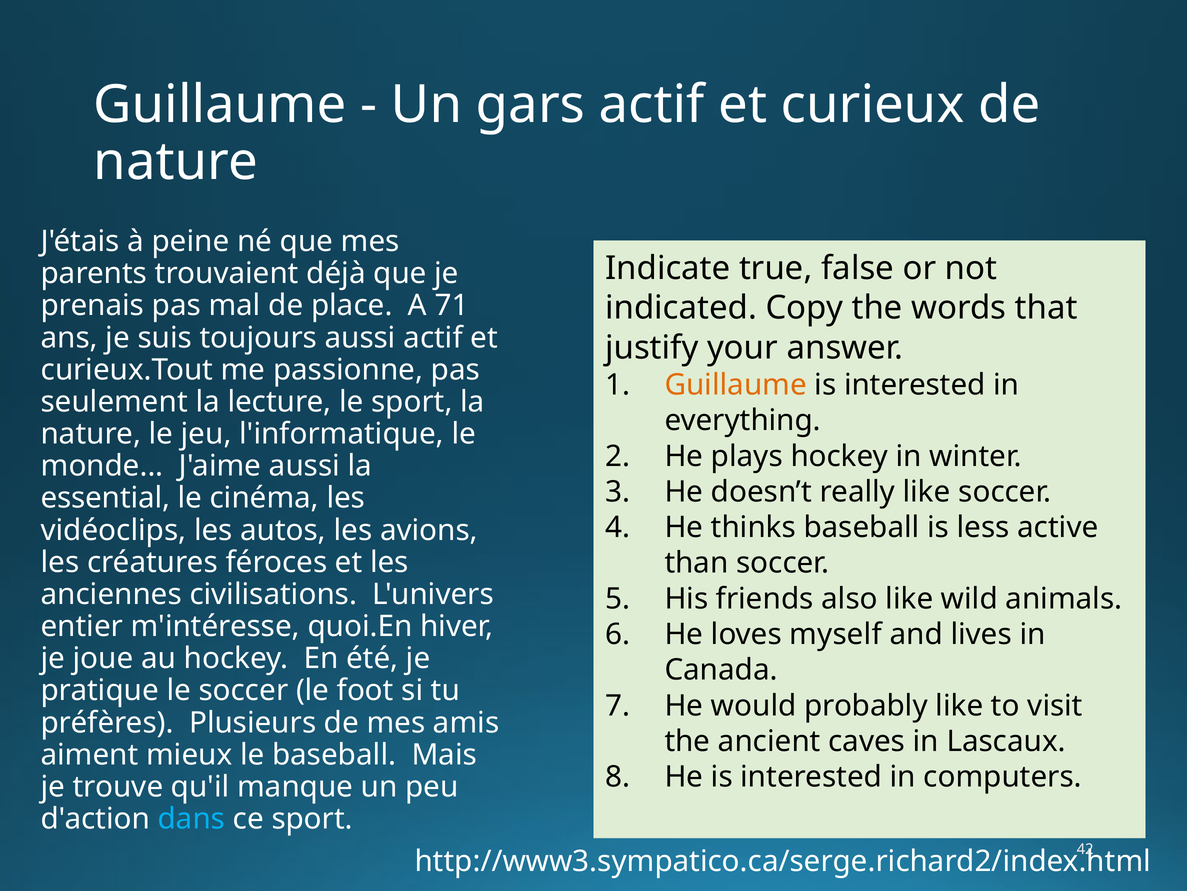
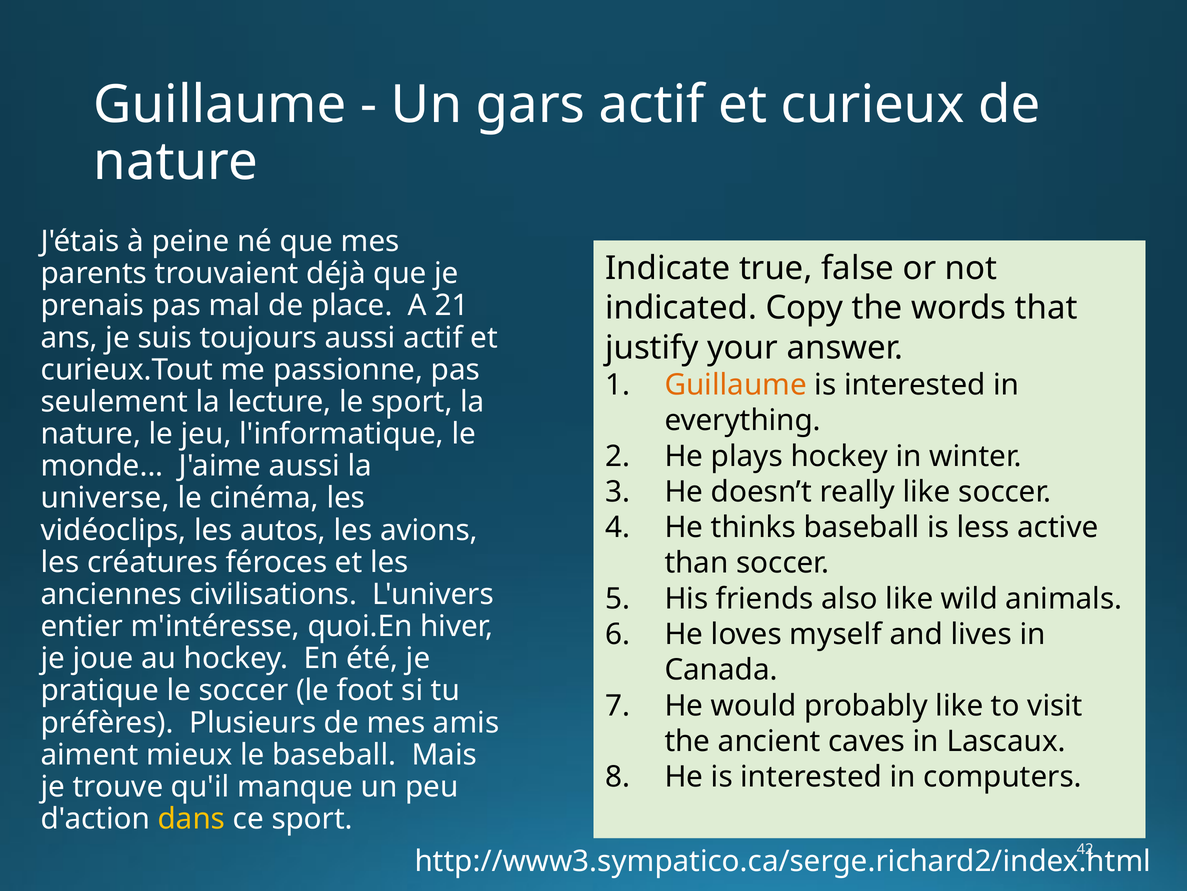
71: 71 -> 21
essential: essential -> universe
dans colour: light blue -> yellow
